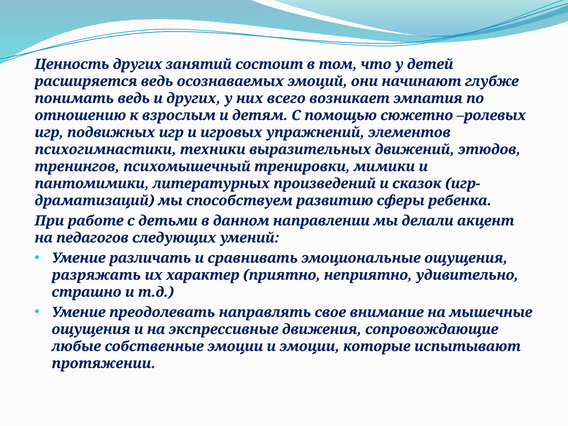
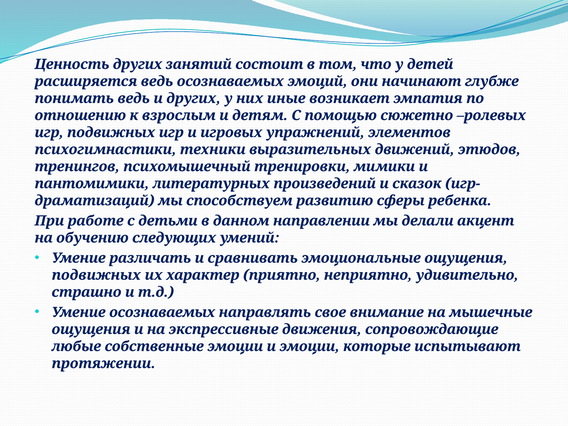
всего: всего -> иные
педагогов: педагогов -> обучению
разряжать at (96, 275): разряжать -> подвижных
Умение преодолевать: преодолевать -> осознаваемых
